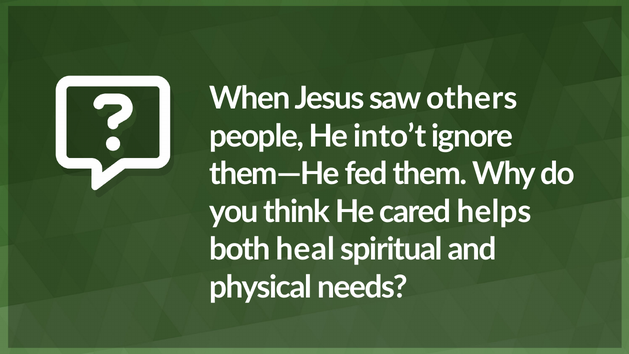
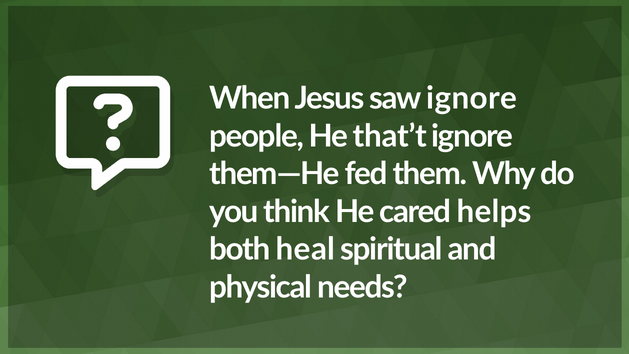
saw others: others -> ignore
into’t: into’t -> that’t
